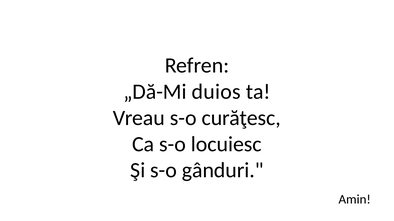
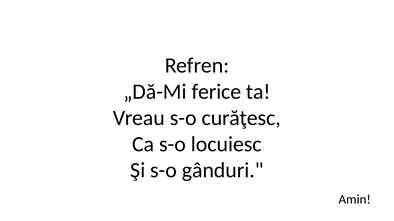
duios: duios -> ferice
